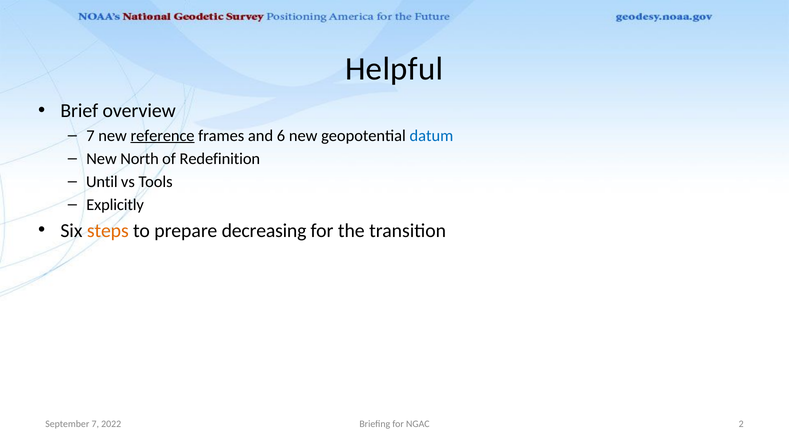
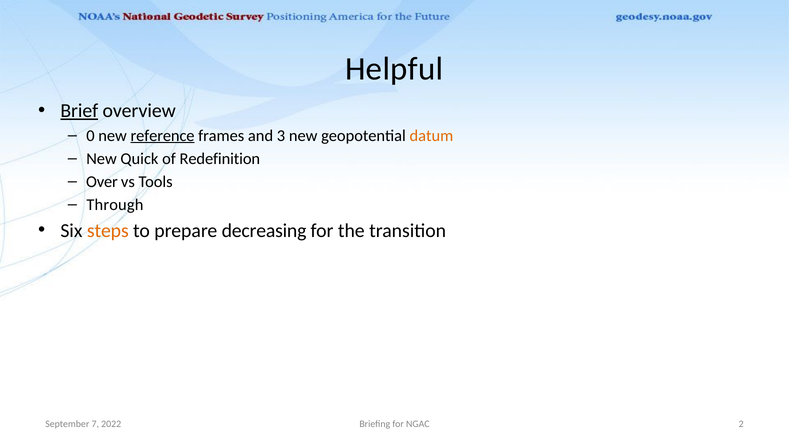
Brief underline: none -> present
7 at (90, 136): 7 -> 0
6: 6 -> 3
datum colour: blue -> orange
North: North -> Quick
Until: Until -> Over
Explicitly: Explicitly -> Through
